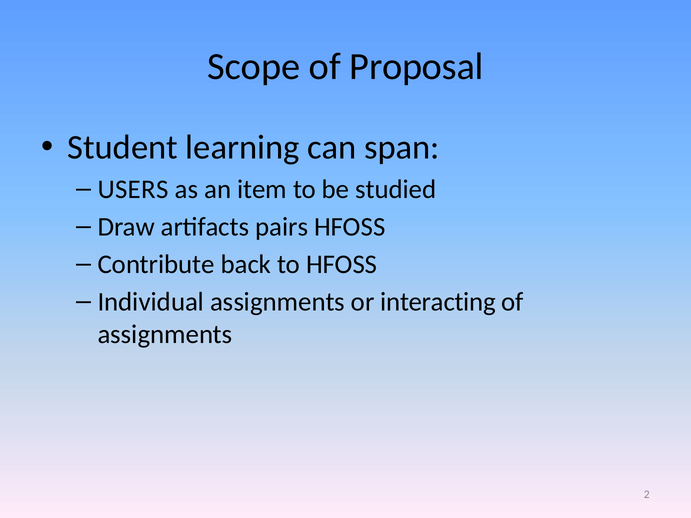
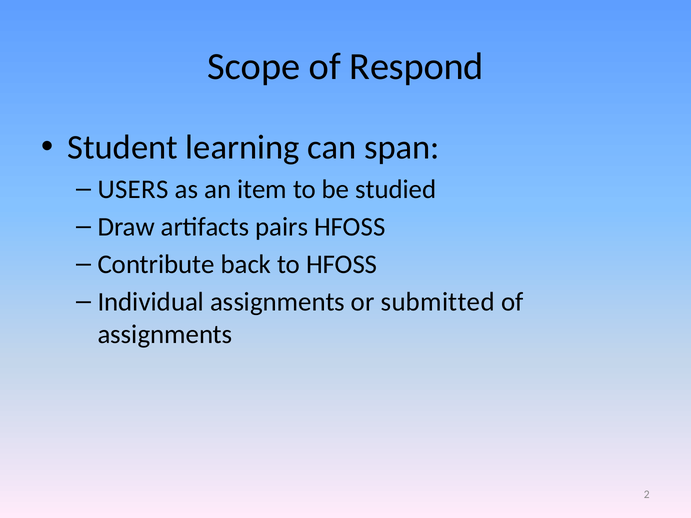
Proposal: Proposal -> Respond
interacting: interacting -> submitted
